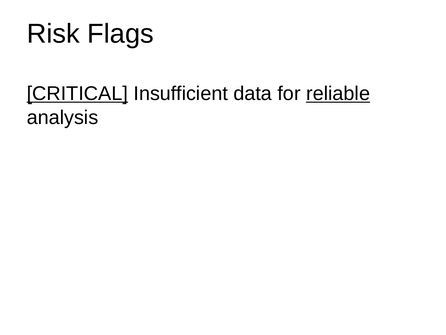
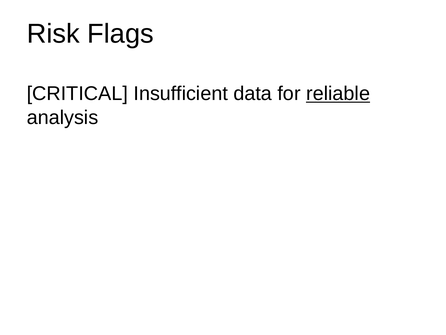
CRITICAL underline: present -> none
